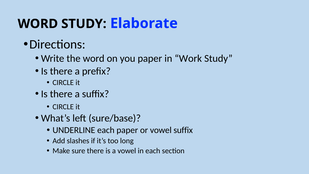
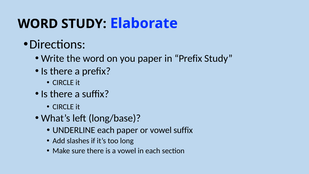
in Work: Work -> Prefix
sure/base: sure/base -> long/base
